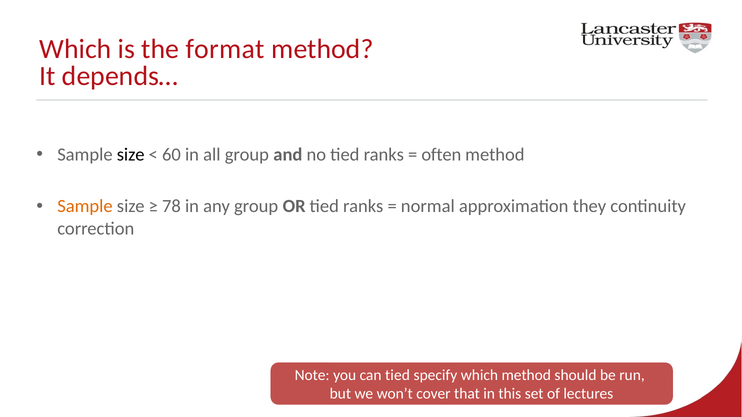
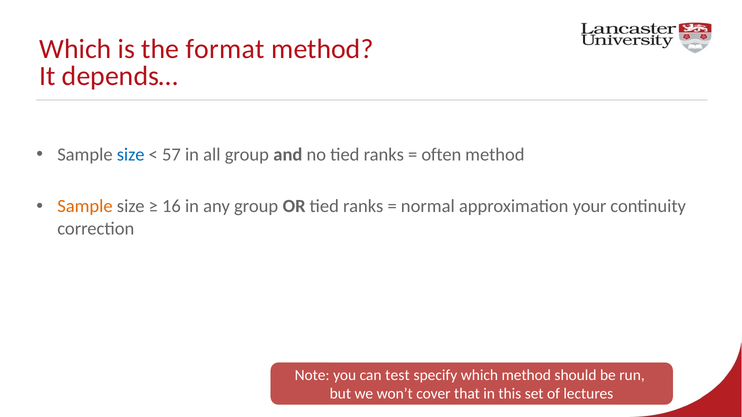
size at (131, 155) colour: black -> blue
60: 60 -> 57
78: 78 -> 16
they: they -> your
can tied: tied -> test
